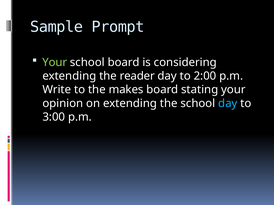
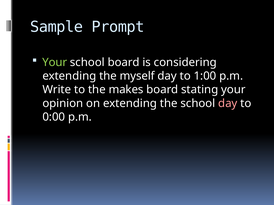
reader: reader -> myself
2:00: 2:00 -> 1:00
day at (228, 104) colour: light blue -> pink
3:00: 3:00 -> 0:00
